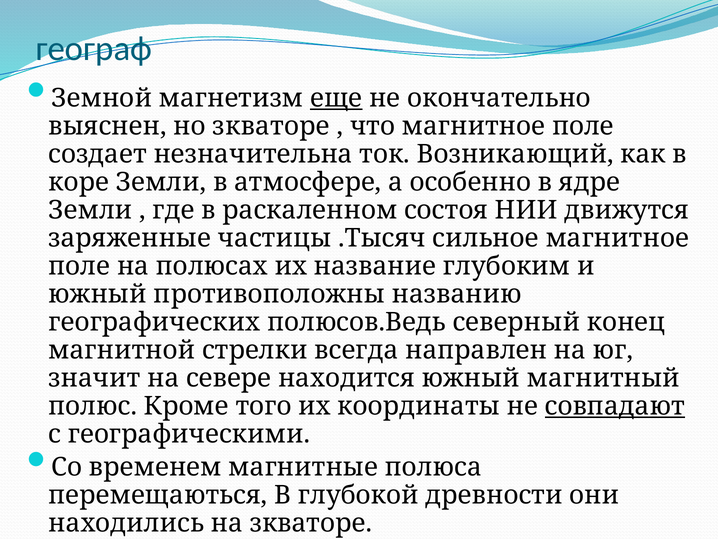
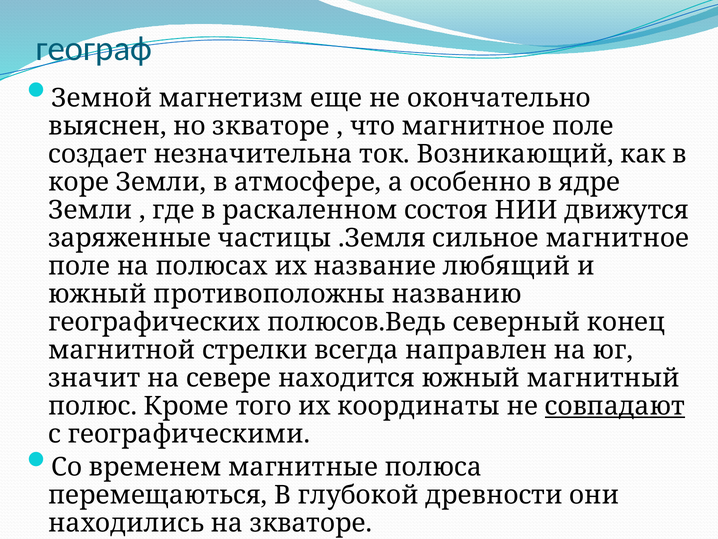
еще underline: present -> none
.Тысяч: .Тысяч -> .Земля
глубоким: глубоким -> любящий
